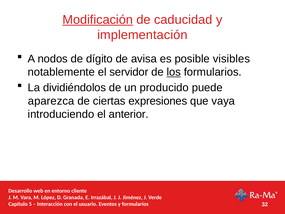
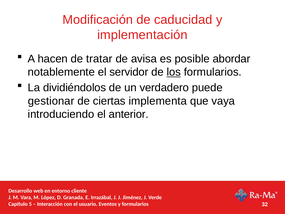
Modificación underline: present -> none
nodos: nodos -> hacen
dígito: dígito -> tratar
visibles: visibles -> abordar
producido: producido -> verdadero
aparezca: aparezca -> gestionar
expresiones: expresiones -> implementa
